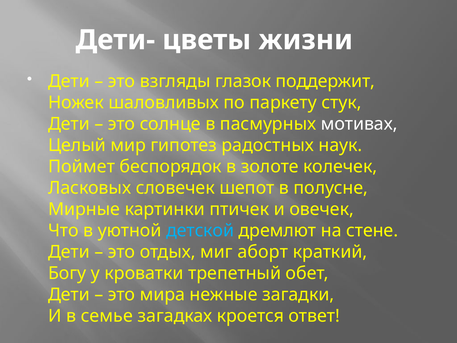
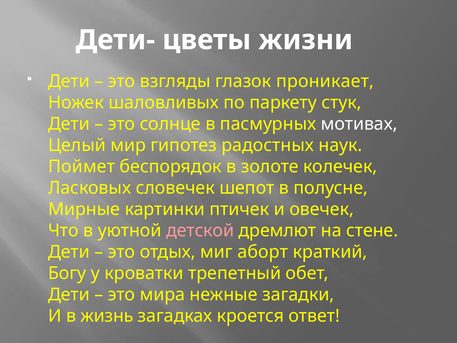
поддержит: поддержит -> проникает
детской colour: light blue -> pink
семье: семье -> жизнь
